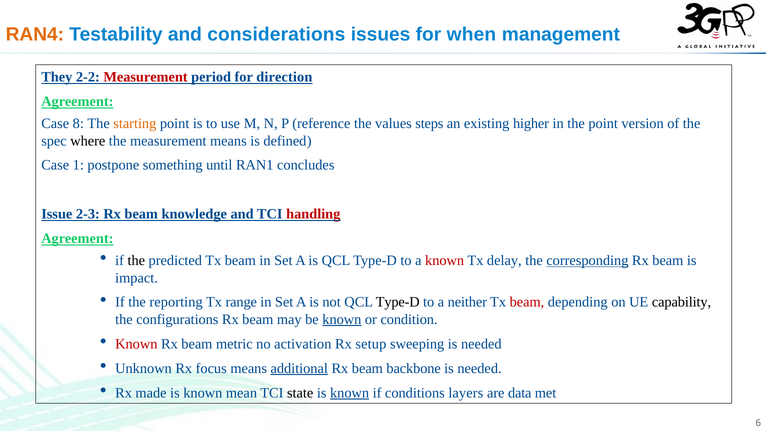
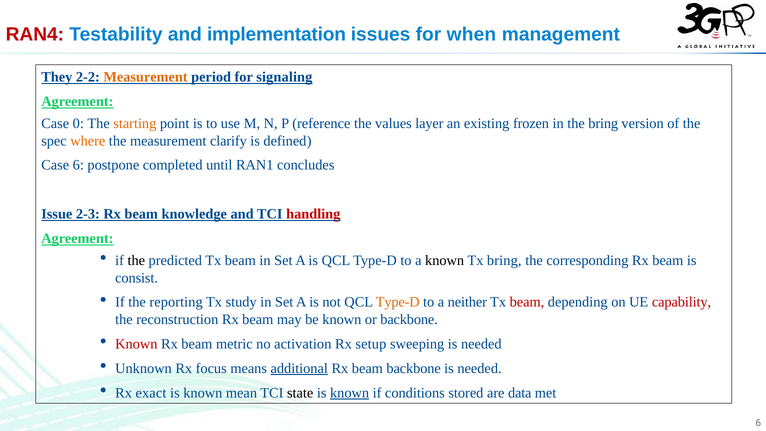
RAN4 colour: orange -> red
considerations: considerations -> implementation
Measurement at (146, 77) colour: red -> orange
direction: direction -> signaling
8: 8 -> 0
steps: steps -> layer
higher: higher -> frozen
the point: point -> bring
where colour: black -> orange
measurement means: means -> clarify
1: 1 -> 6
something: something -> completed
known at (445, 261) colour: red -> black
Tx delay: delay -> bring
corresponding underline: present -> none
impact: impact -> consist
range: range -> study
Type-D at (398, 302) colour: black -> orange
capability colour: black -> red
configurations: configurations -> reconstruction
known at (342, 319) underline: present -> none
or condition: condition -> backbone
made: made -> exact
layers: layers -> stored
